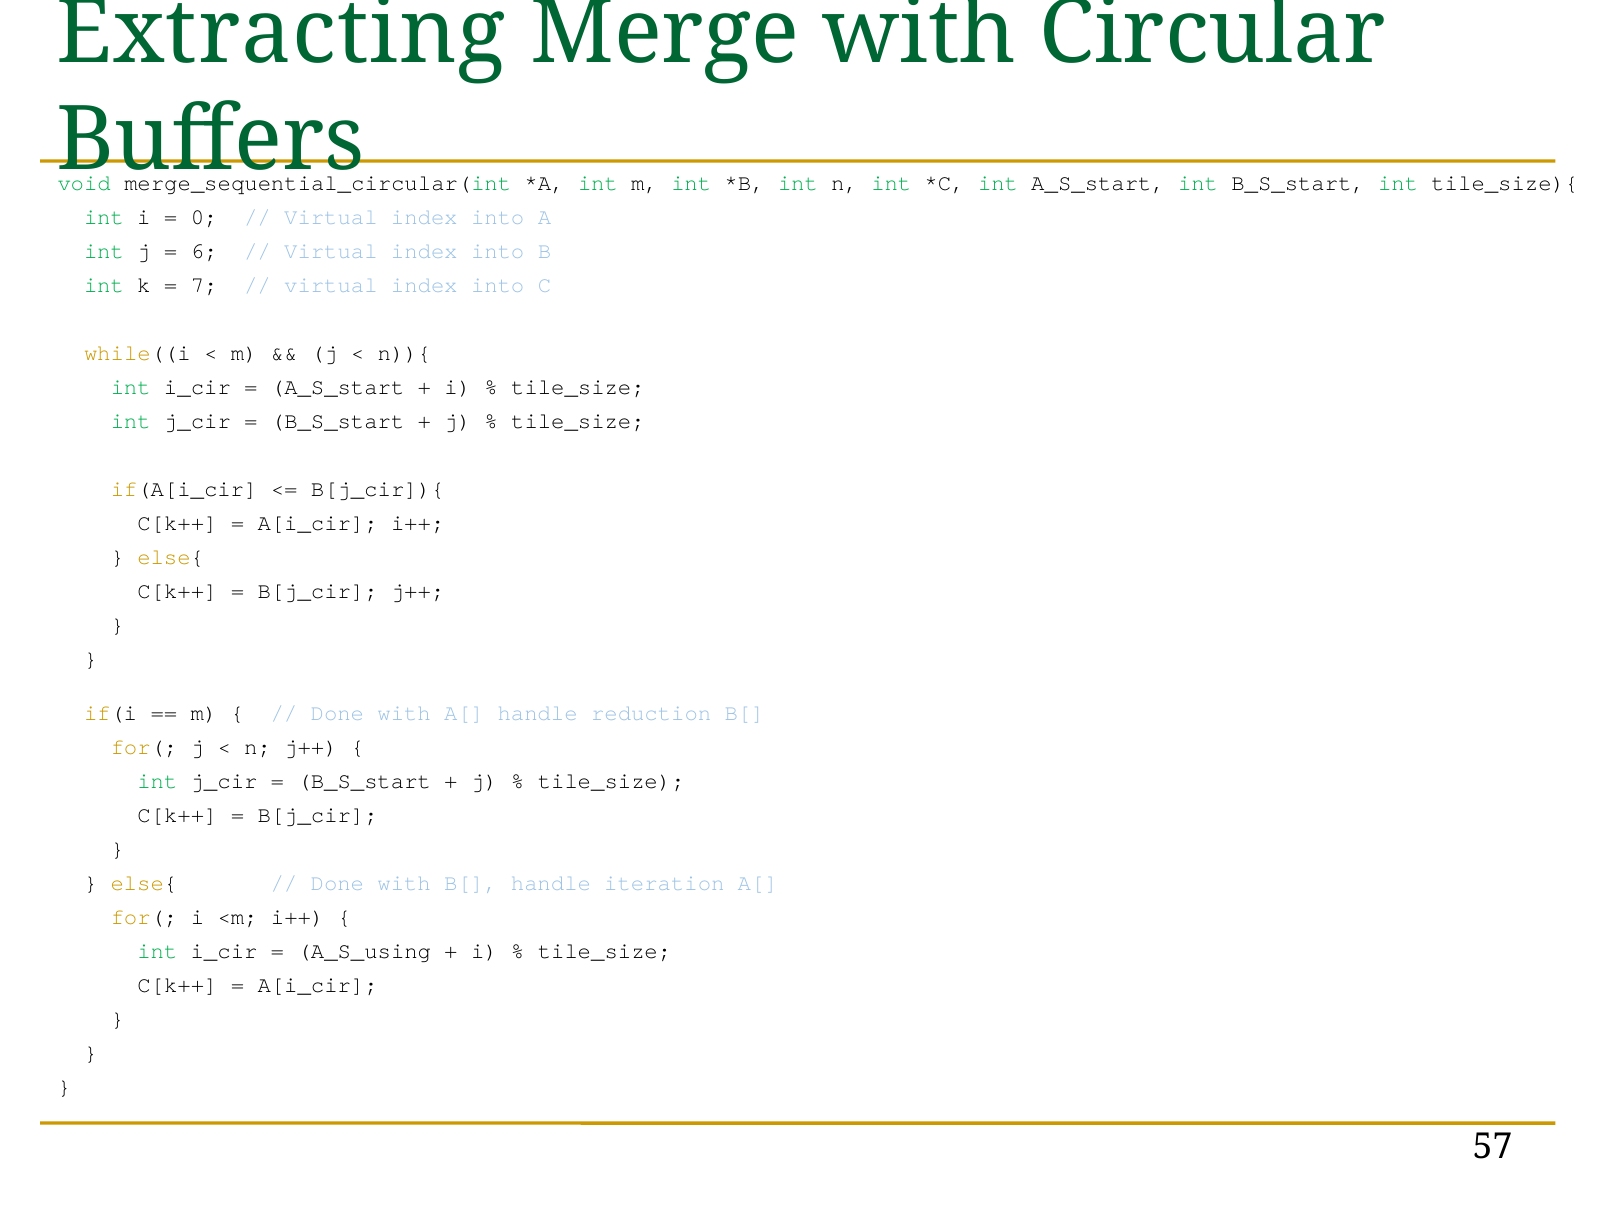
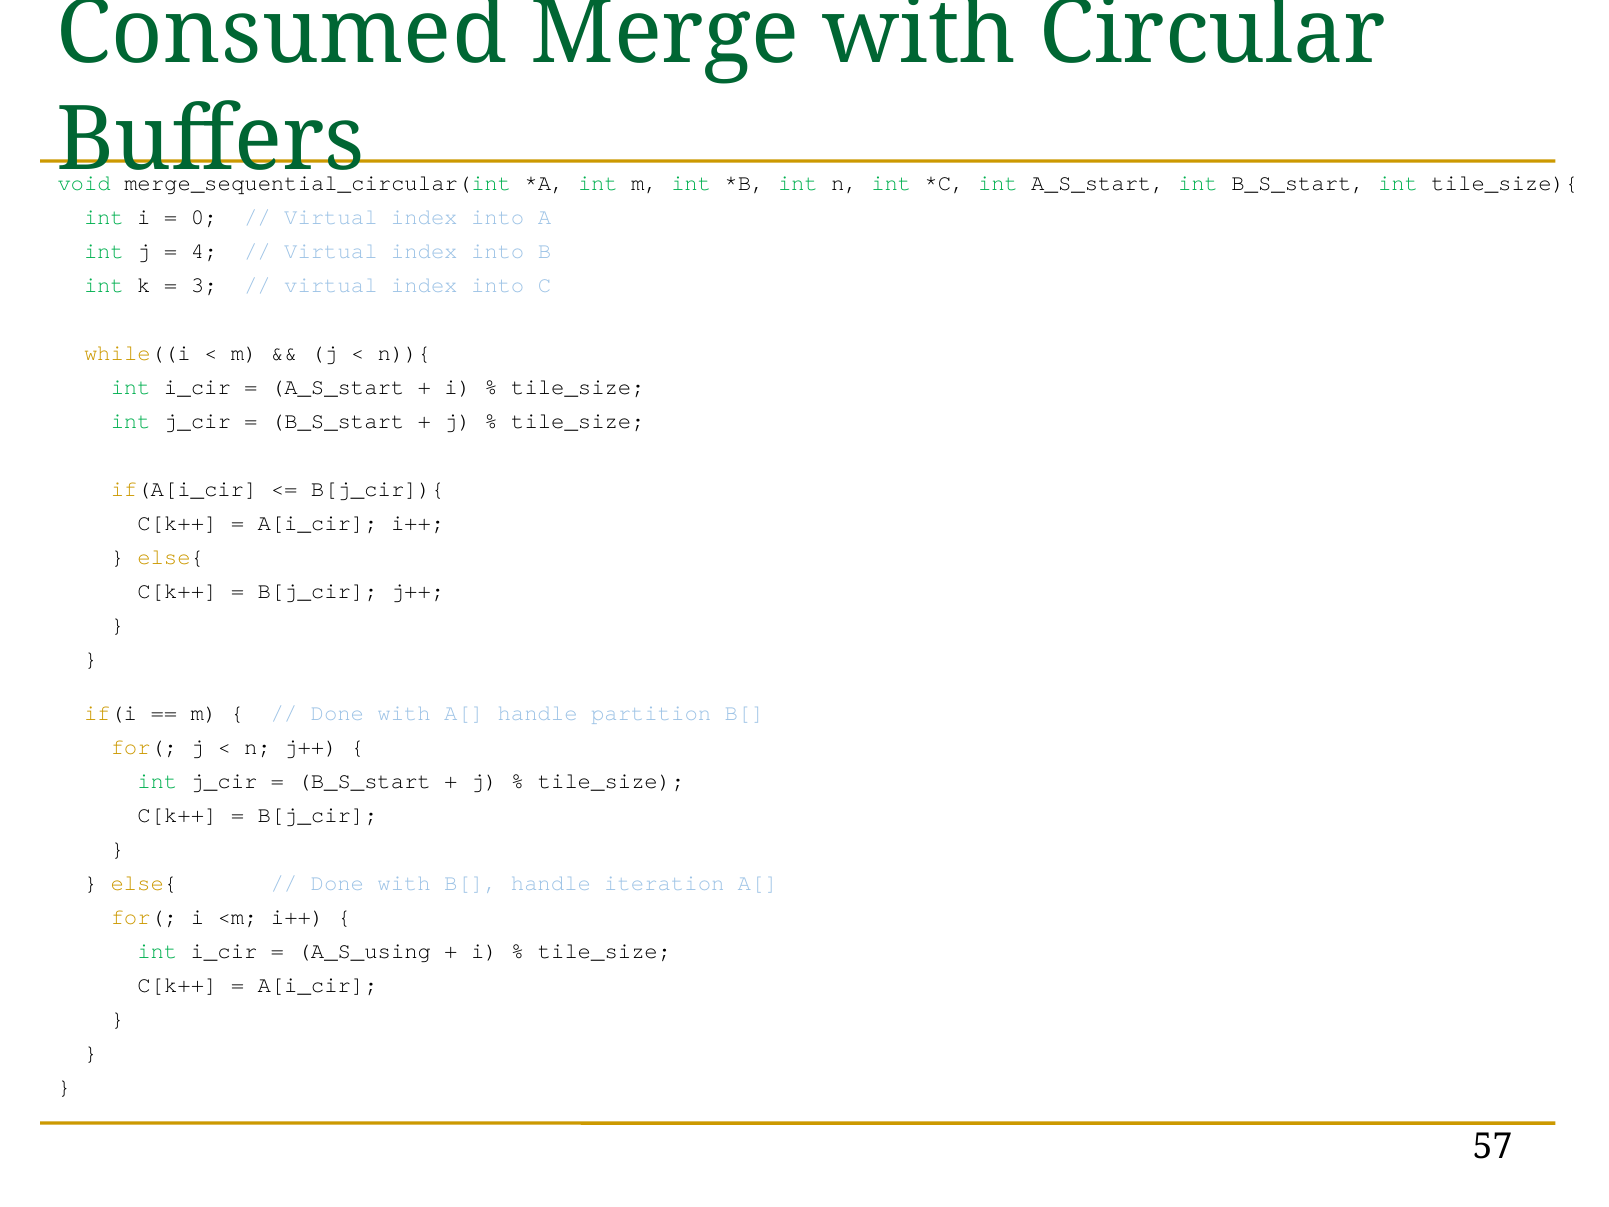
Extracting: Extracting -> Consumed
6: 6 -> 4
7: 7 -> 3
reduction: reduction -> partition
